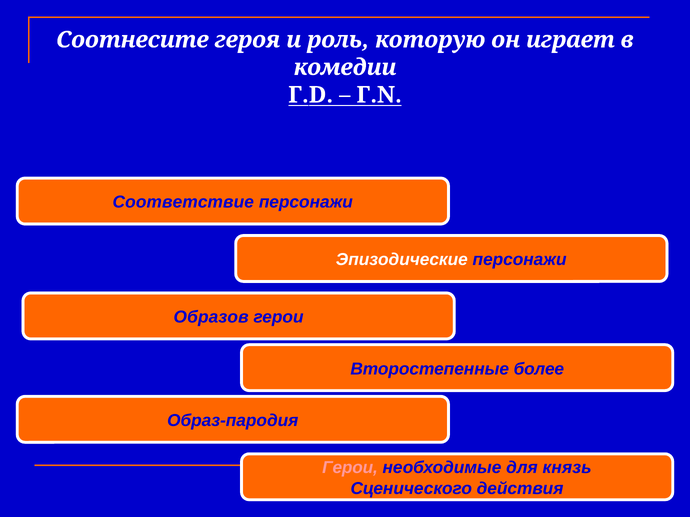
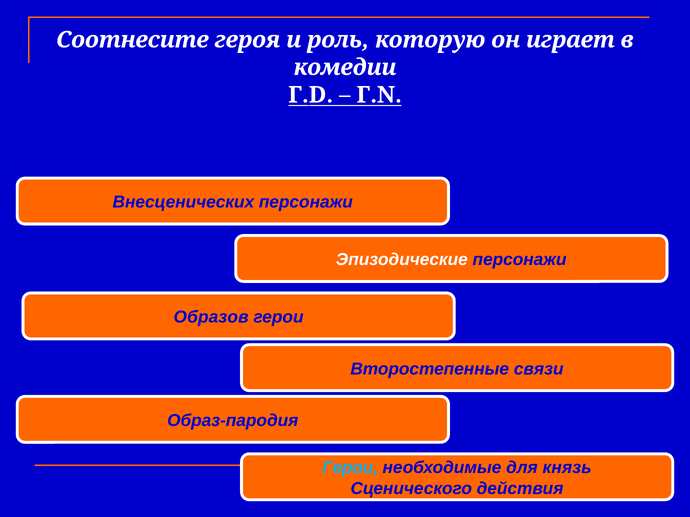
Соответствие: Соответствие -> Внесценических
более: более -> связи
Герои at (350, 468) colour: pink -> light blue
